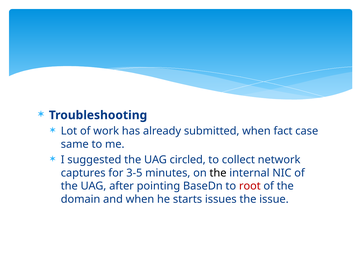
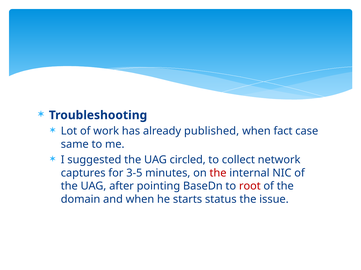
submitted: submitted -> published
the at (218, 173) colour: black -> red
issues: issues -> status
